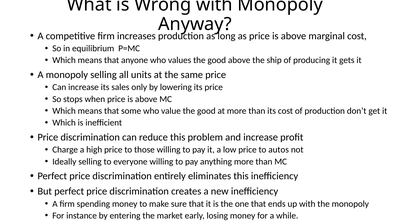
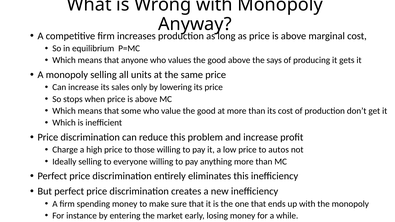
ship: ship -> says
